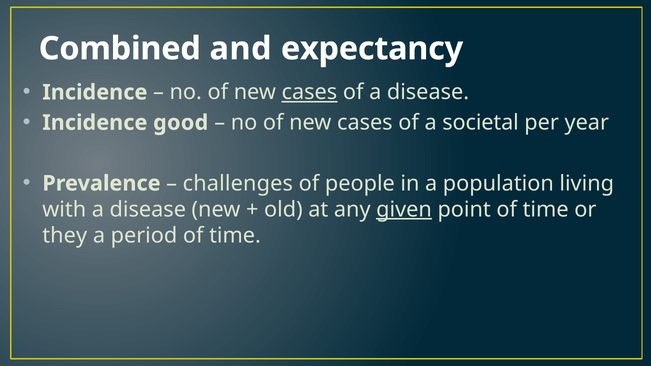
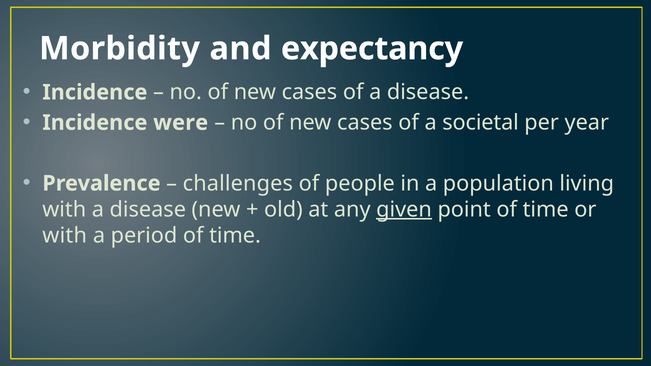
Combined: Combined -> Morbidity
cases at (309, 92) underline: present -> none
good: good -> were
they at (65, 236): they -> with
